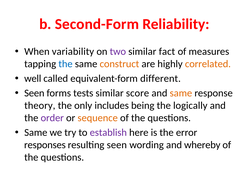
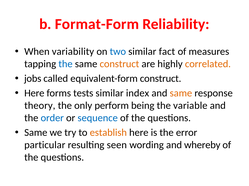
Second-Form: Second-Form -> Format-Form
two colour: purple -> blue
well: well -> jobs
equivalent-form different: different -> construct
Seen at (34, 94): Seen -> Here
score: score -> index
includes: includes -> perform
logically: logically -> variable
order colour: purple -> blue
sequence colour: orange -> blue
establish colour: purple -> orange
responses: responses -> particular
